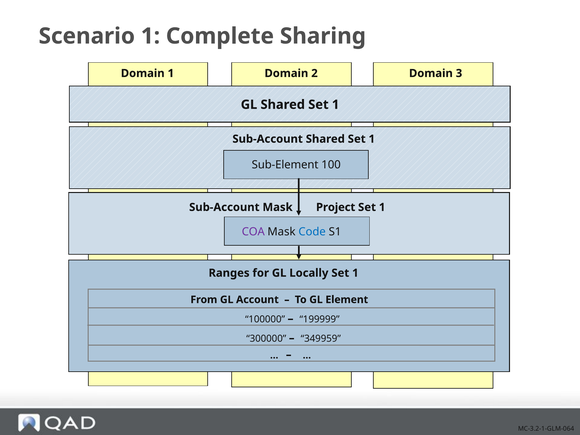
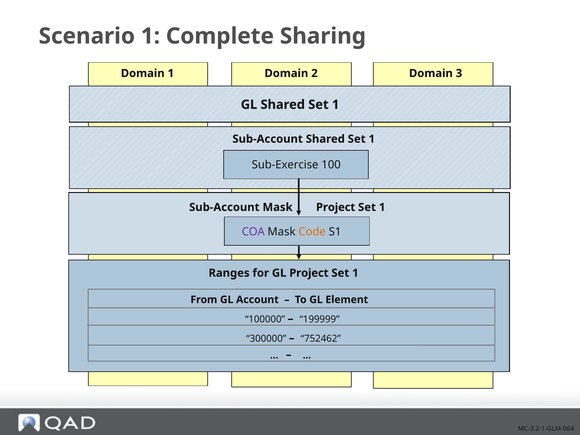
Sub-Element: Sub-Element -> Sub-Exercise
Code colour: blue -> orange
GL Locally: Locally -> Project
349959: 349959 -> 752462
